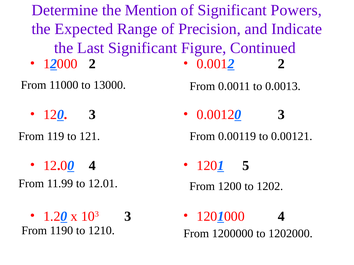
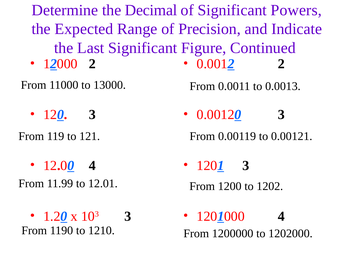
Mention: Mention -> Decimal
1201 5: 5 -> 3
